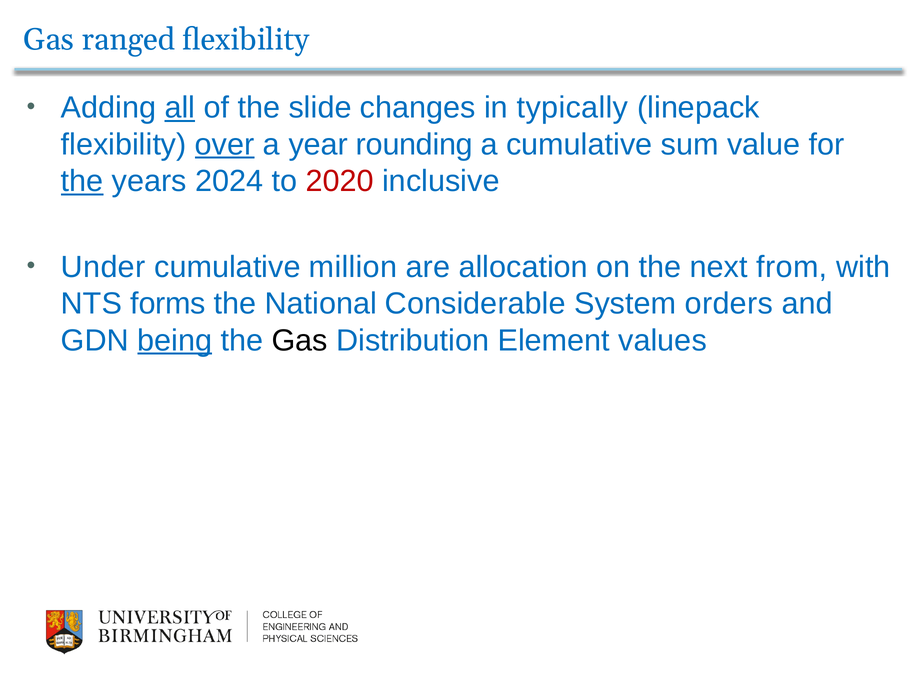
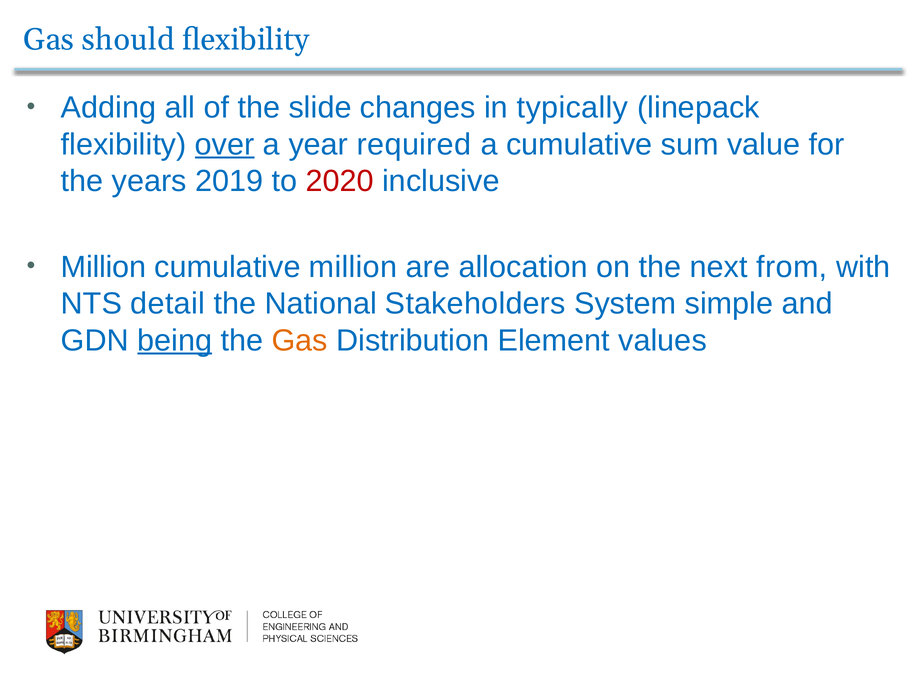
ranged: ranged -> should
all underline: present -> none
rounding: rounding -> required
the at (82, 181) underline: present -> none
2024: 2024 -> 2019
Under at (103, 267): Under -> Million
forms: forms -> detail
Considerable: Considerable -> Stakeholders
orders: orders -> simple
Gas at (300, 340) colour: black -> orange
